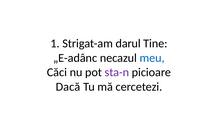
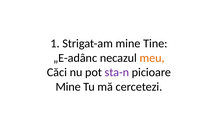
Strigat-am darul: darul -> mine
meu colour: blue -> orange
Dacă at (68, 87): Dacă -> Mine
